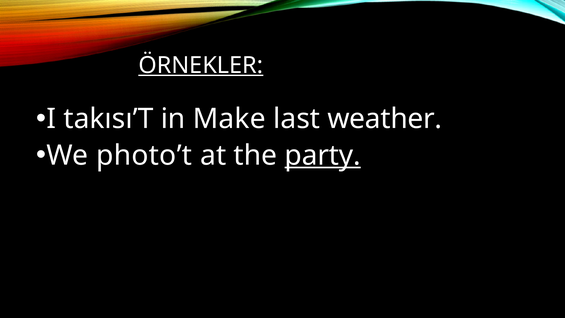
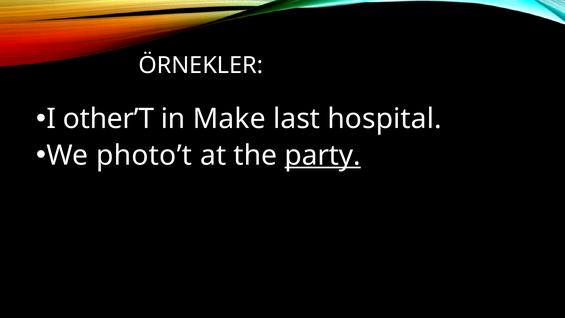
ÖRNEKLER underline: present -> none
takısı’T: takısı’T -> other’T
weather: weather -> hospital
